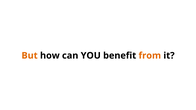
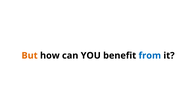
from colour: orange -> blue
